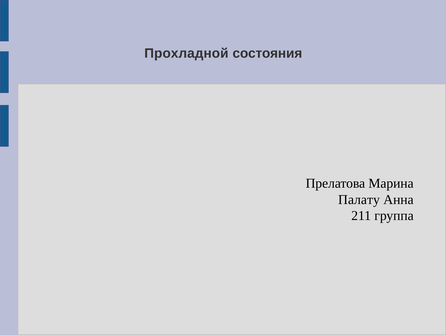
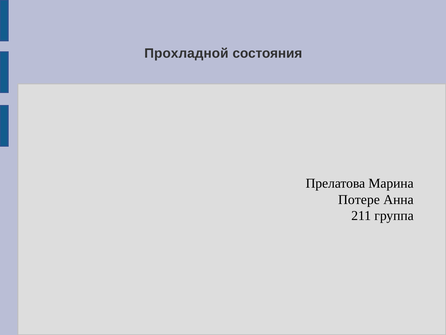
Палату: Палату -> Потере
